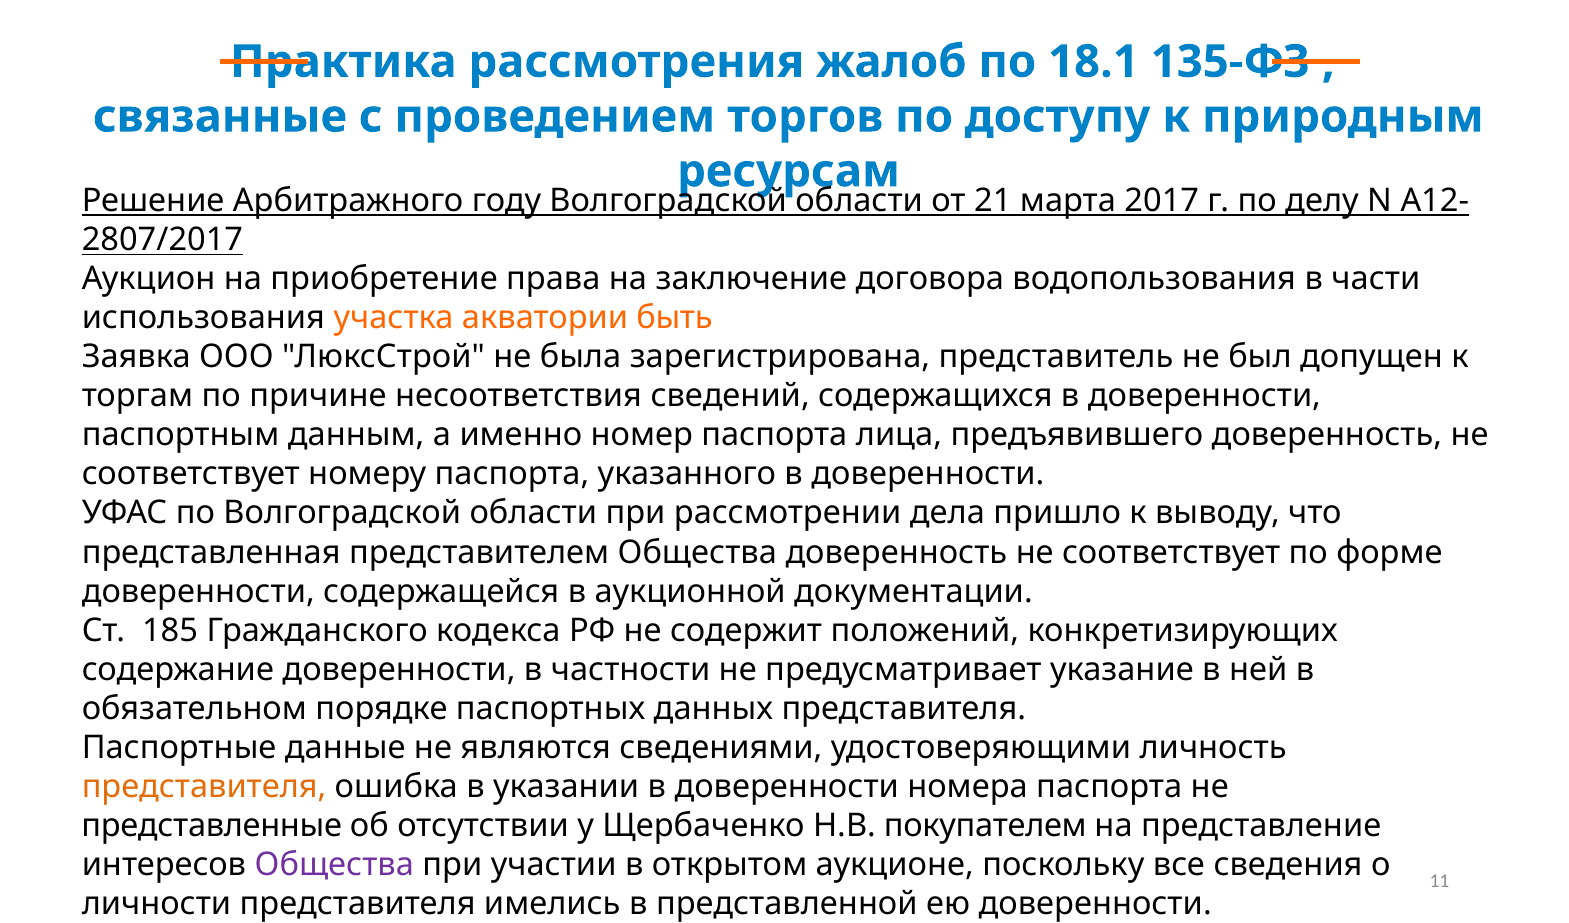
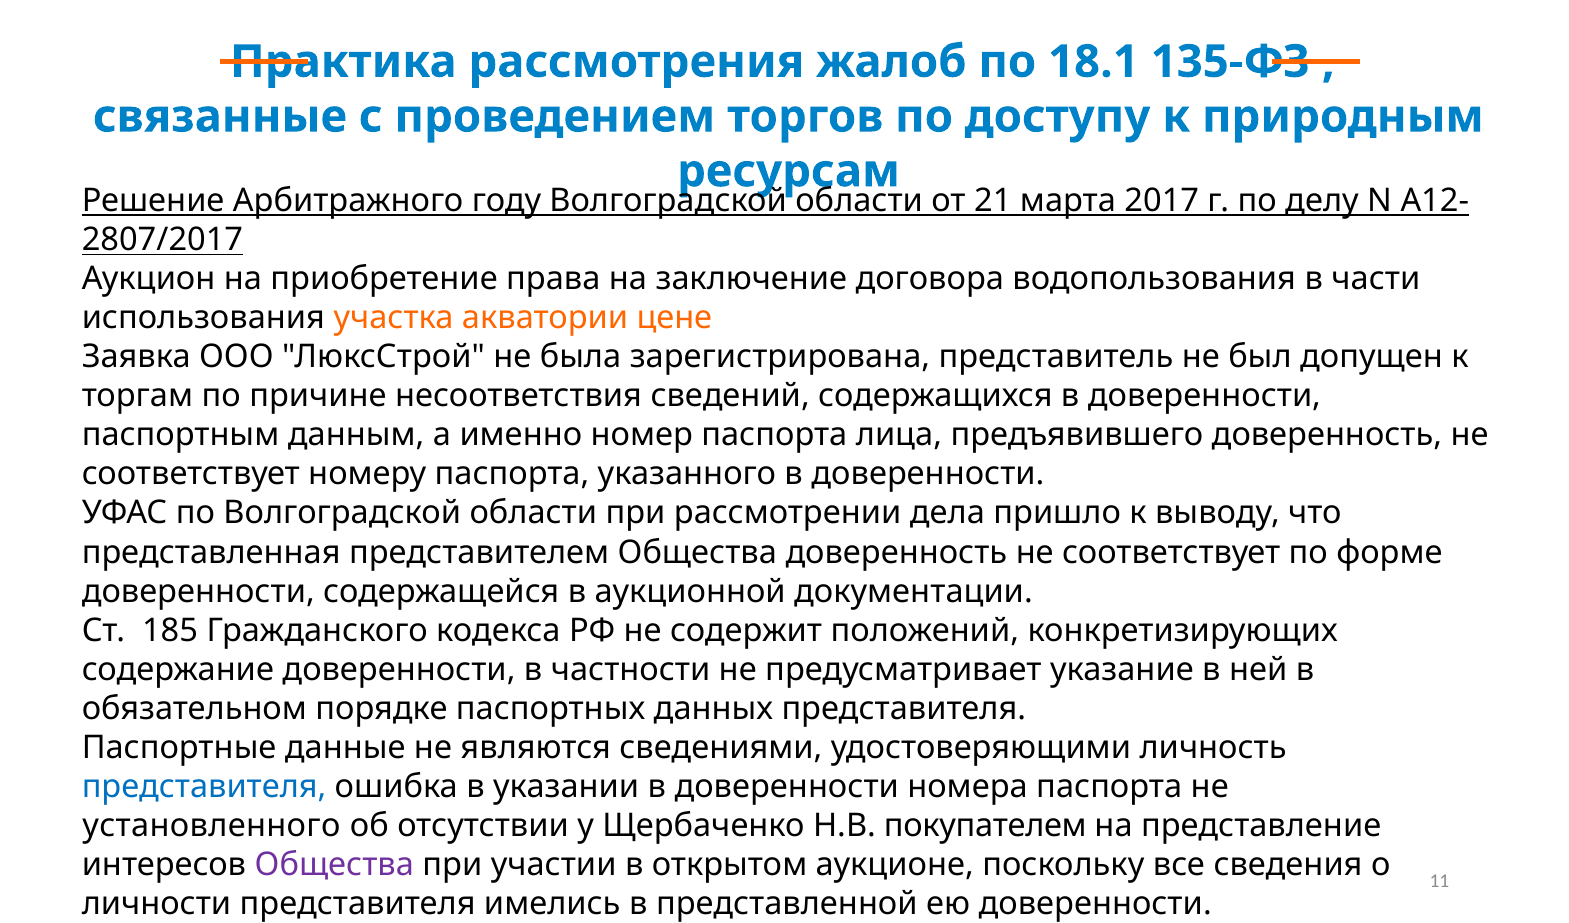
быть: быть -> цене
представителя at (204, 787) colour: orange -> blue
представленные at (212, 826): представленные -> установленного
